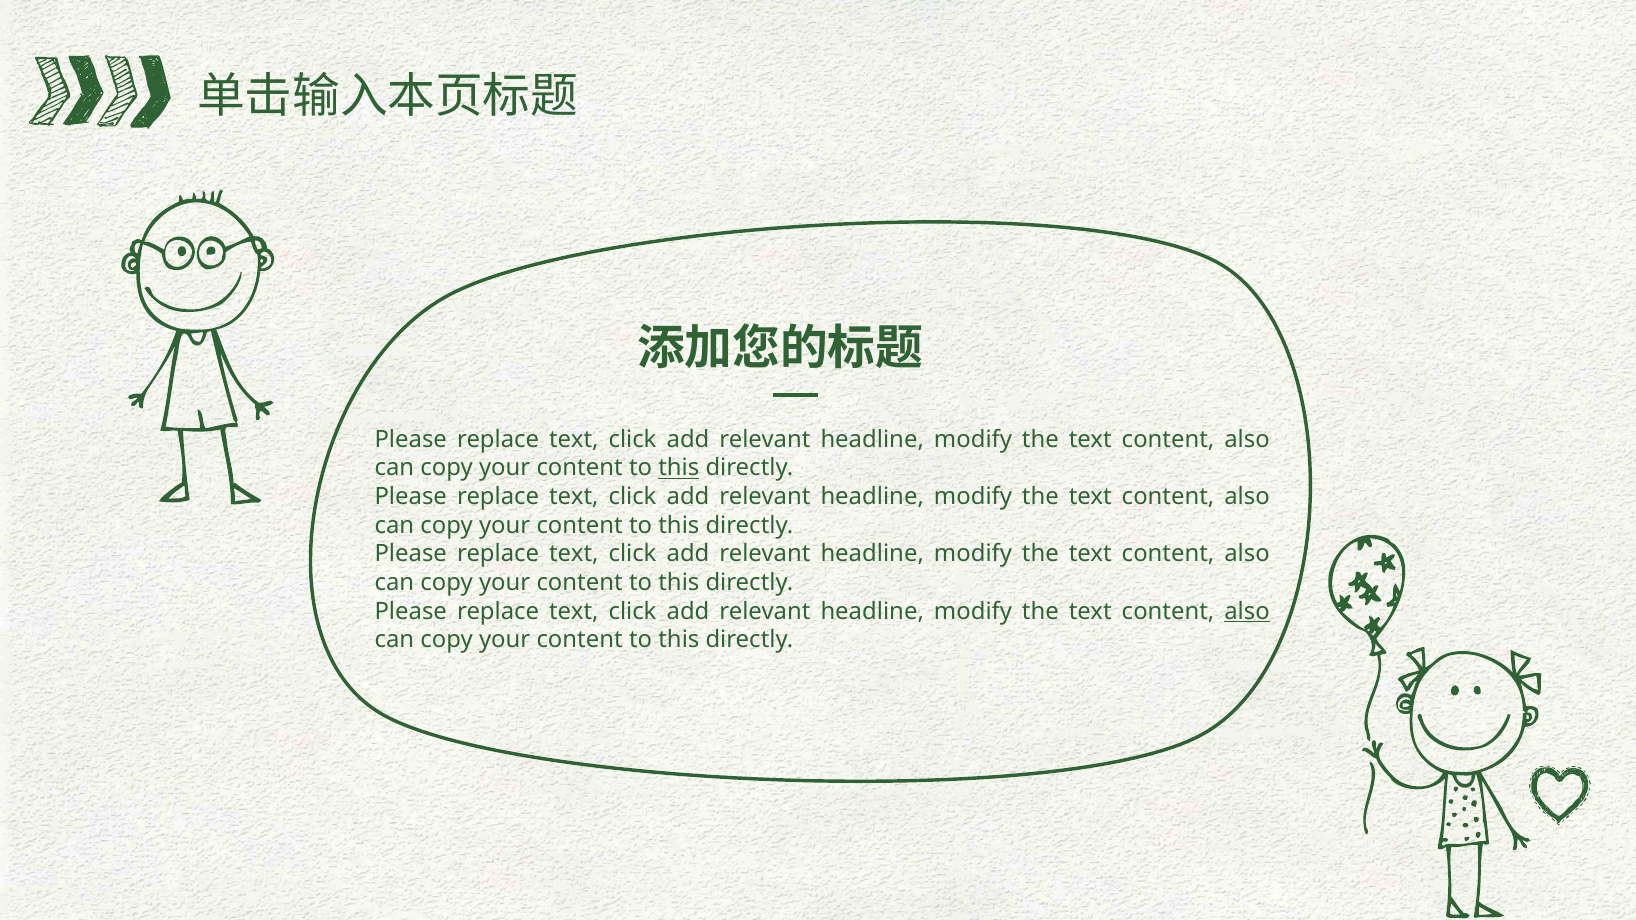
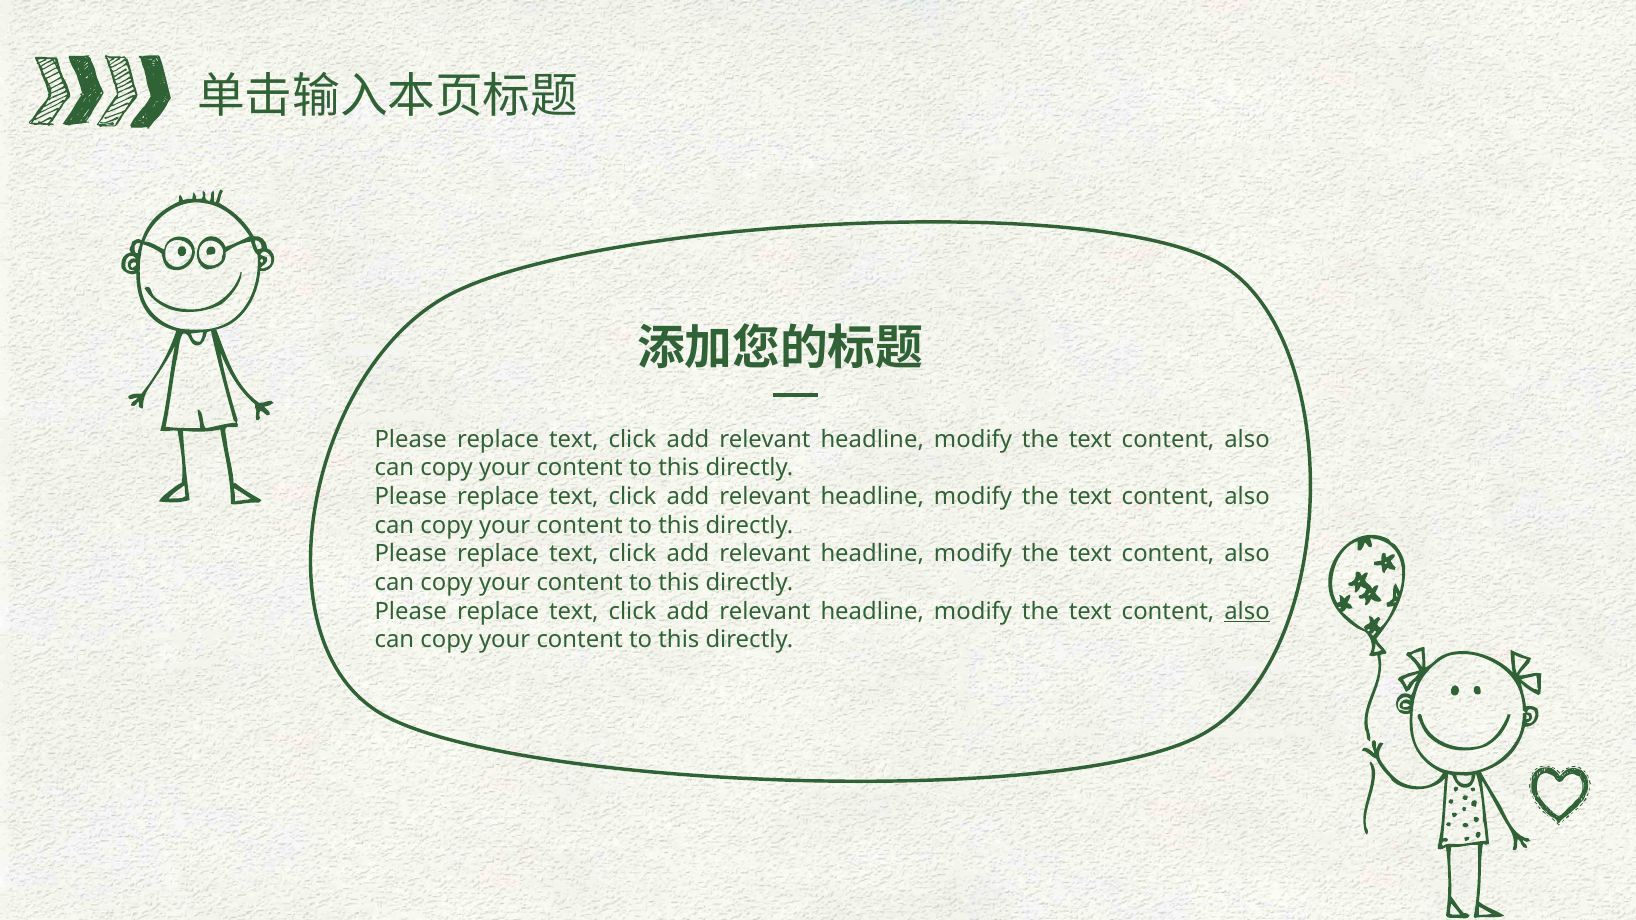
this at (679, 468) underline: present -> none
